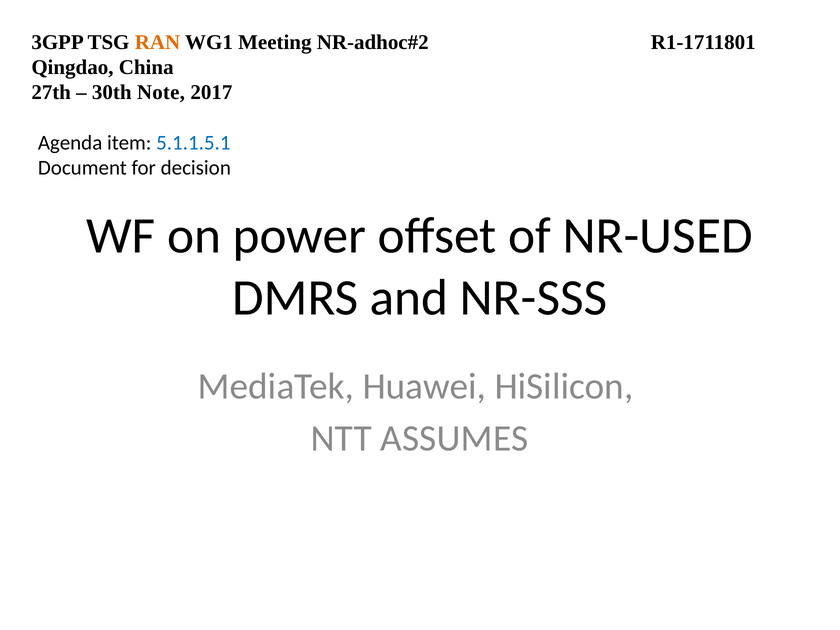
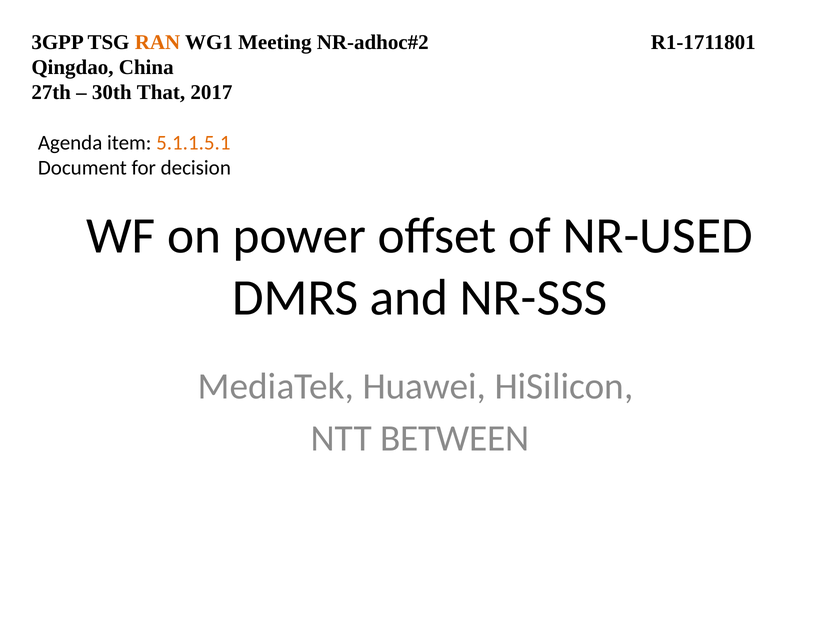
Note: Note -> That
5.1.1.5.1 colour: blue -> orange
ASSUMES: ASSUMES -> BETWEEN
